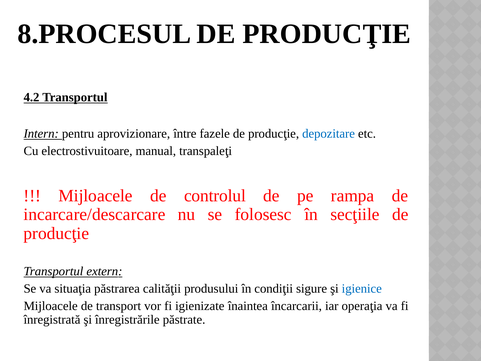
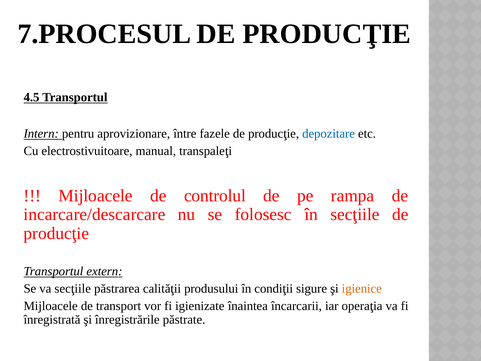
8.PROCESUL: 8.PROCESUL -> 7.PROCESUL
4.2: 4.2 -> 4.5
va situaţia: situaţia -> secţiile
igienice colour: blue -> orange
